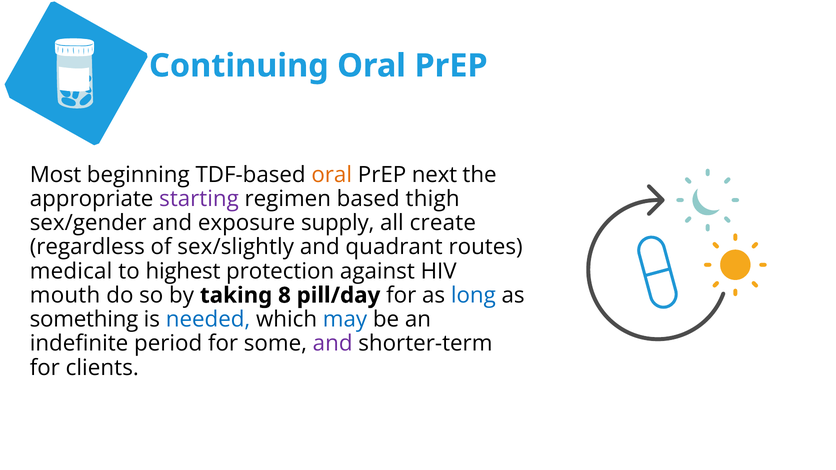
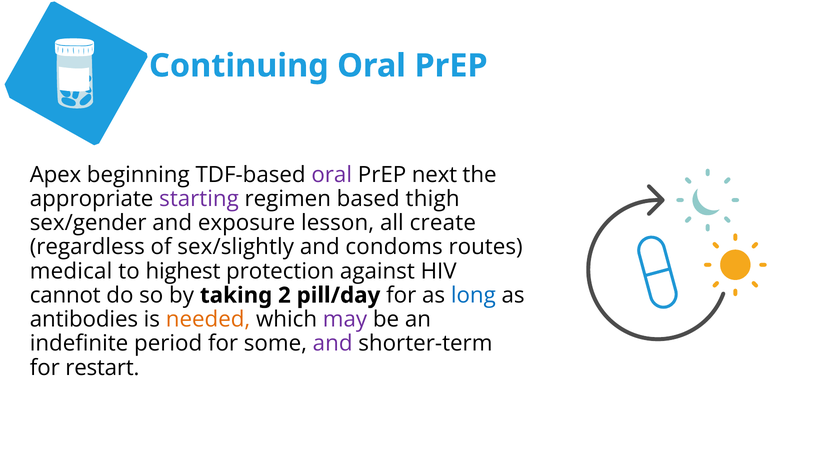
Most: Most -> Apex
oral at (332, 175) colour: orange -> purple
supply: supply -> lesson
quadrant: quadrant -> condoms
mouth: mouth -> cannot
8: 8 -> 2
something: something -> antibodies
needed colour: blue -> orange
may colour: blue -> purple
clients: clients -> restart
